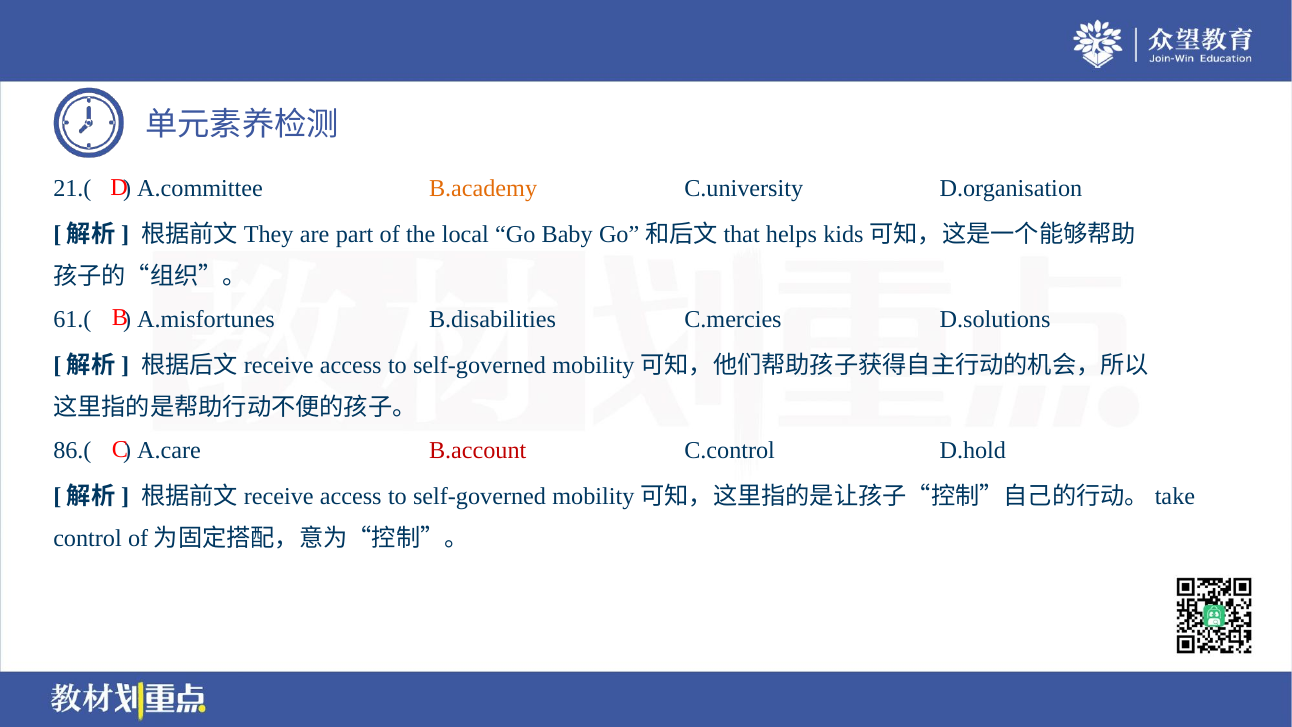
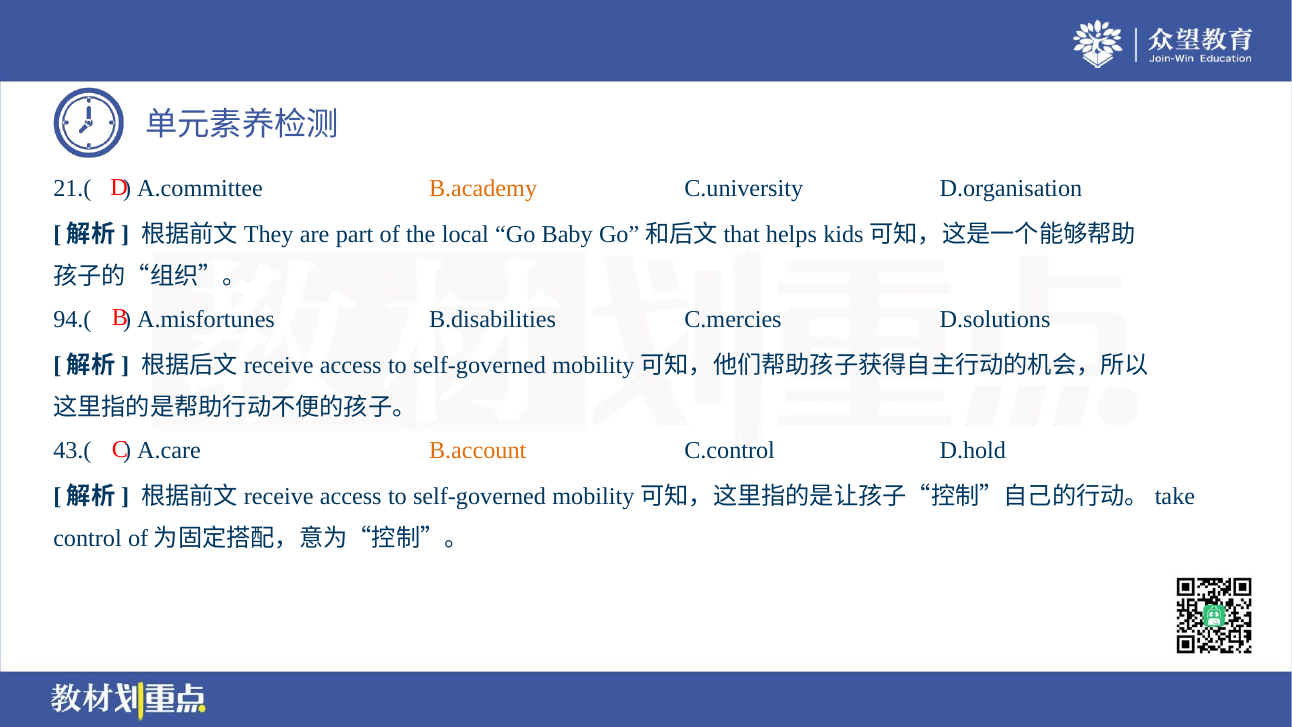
61.(: 61.( -> 94.(
86.(: 86.( -> 43.(
B.account colour: red -> orange
